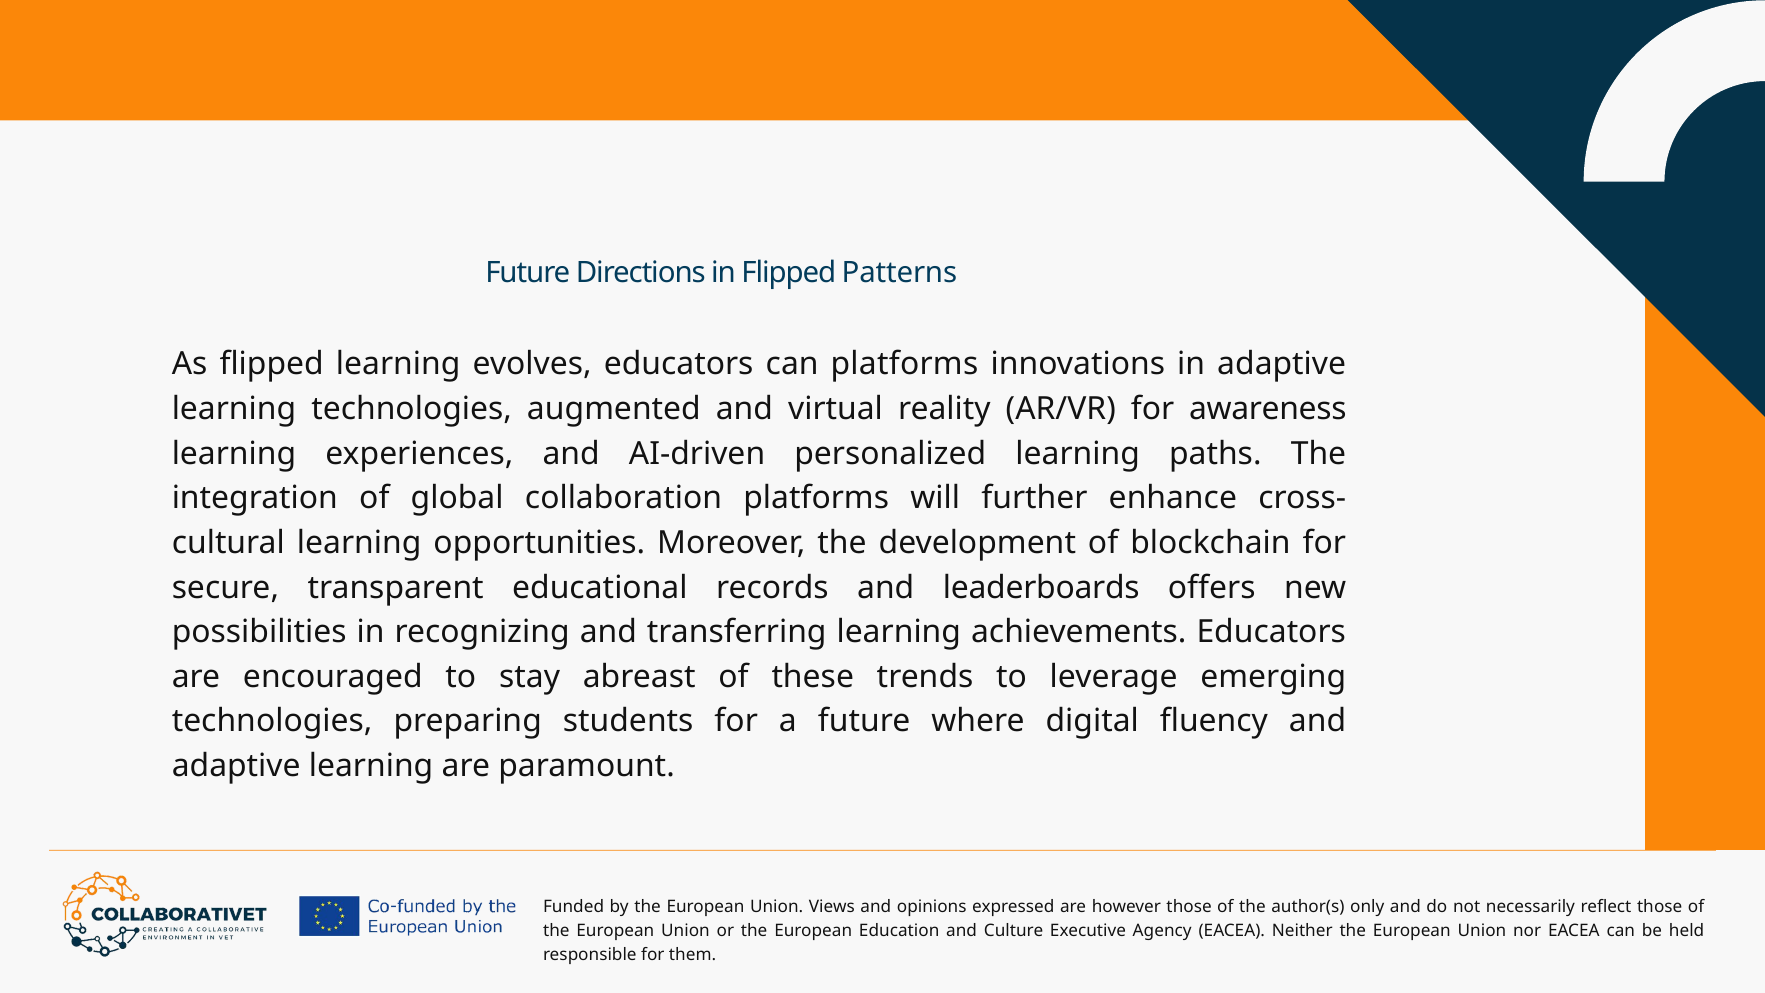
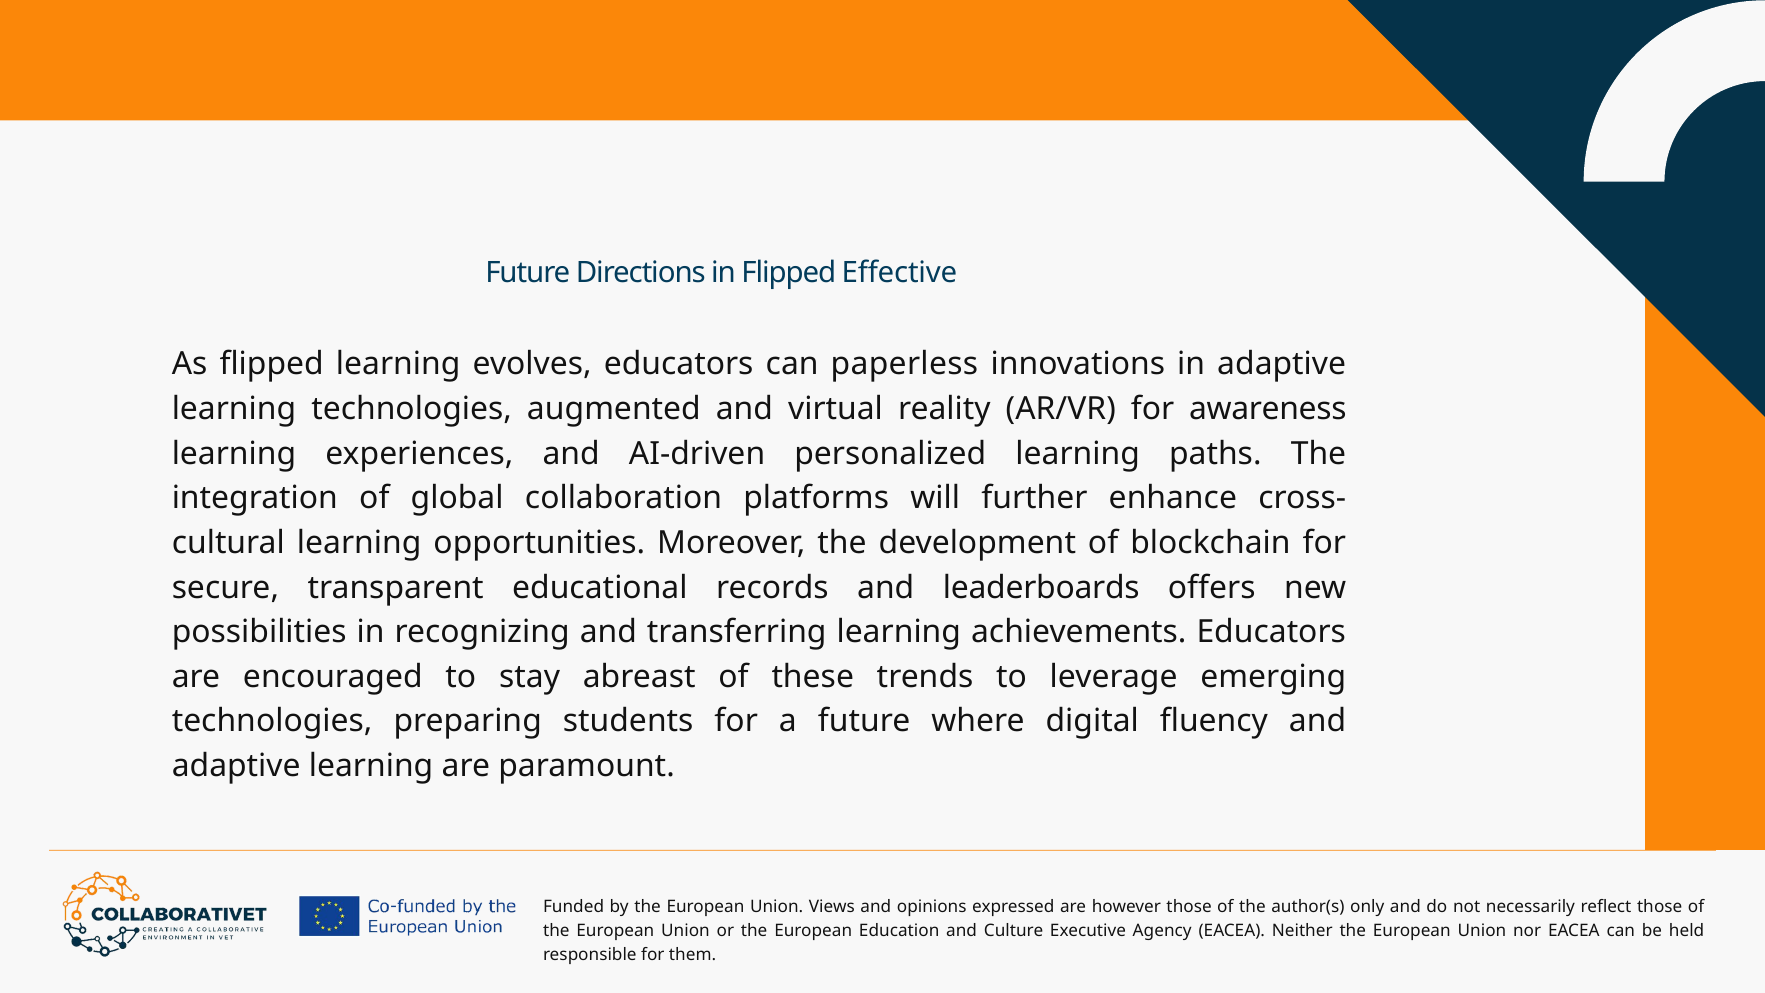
Patterns: Patterns -> Effective
can platforms: platforms -> paperless
